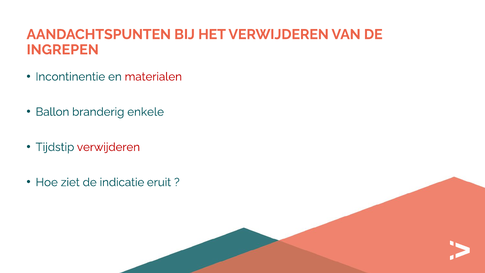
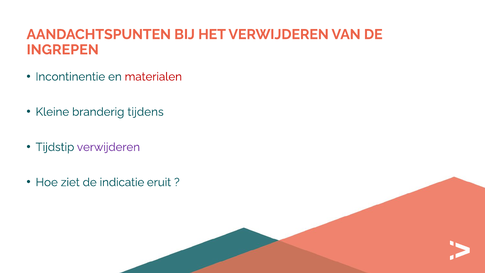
Ballon: Ballon -> Kleine
enkele: enkele -> tijdens
verwijderen at (108, 147) colour: red -> purple
